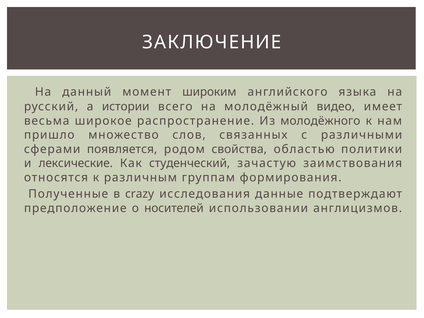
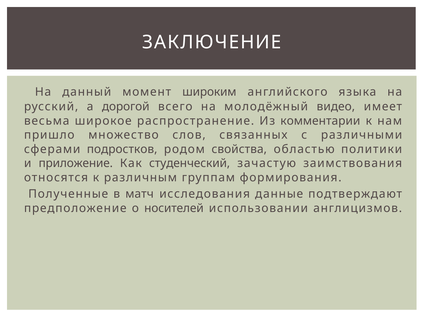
истории: истории -> дорогой
молодёжного: молодёжного -> комментарии
появляется: появляется -> подростков
лексические: лексические -> приложение
crazy: crazy -> матч
